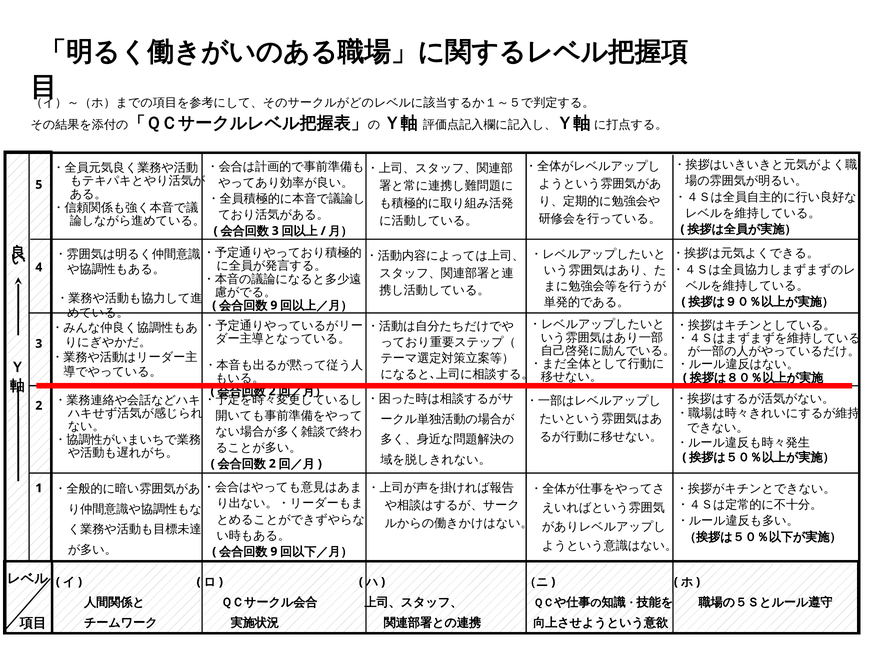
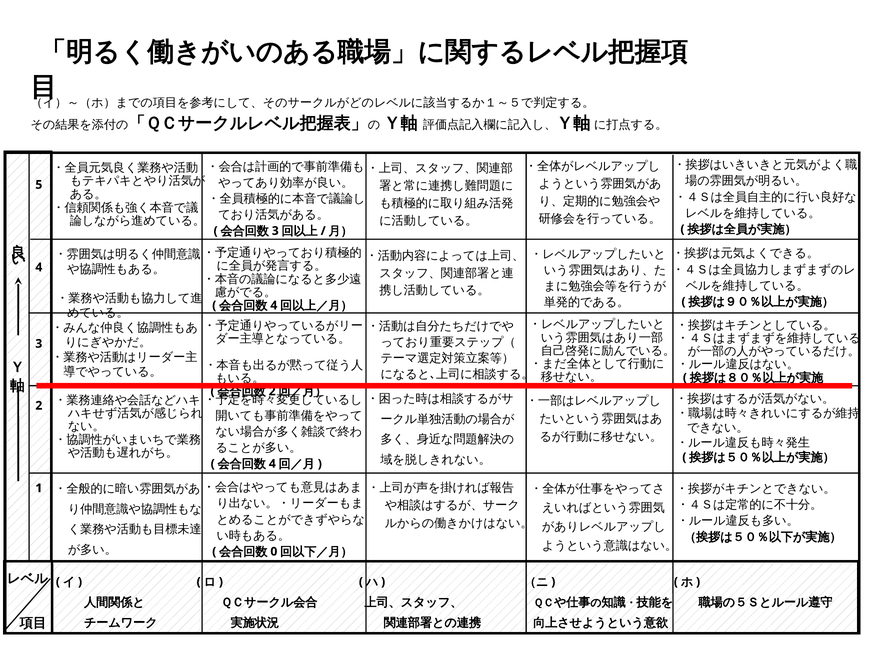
9 at (274, 306): 9 -> 4
2 at (272, 464): 2 -> 4
9 at (274, 552): 9 -> 0
